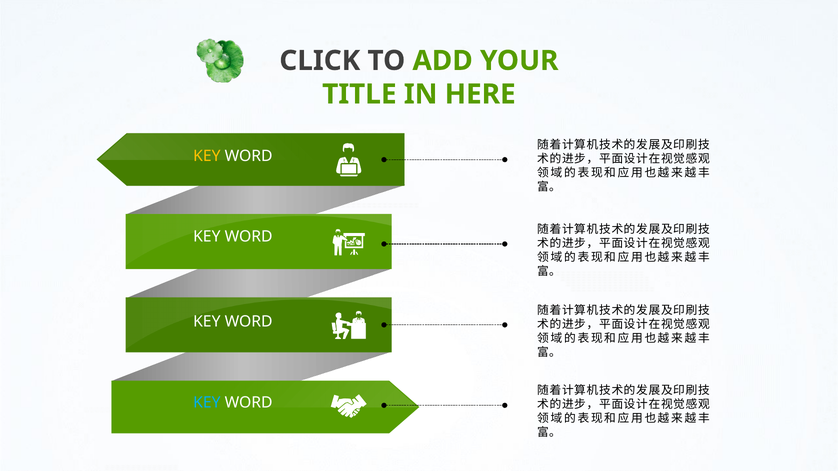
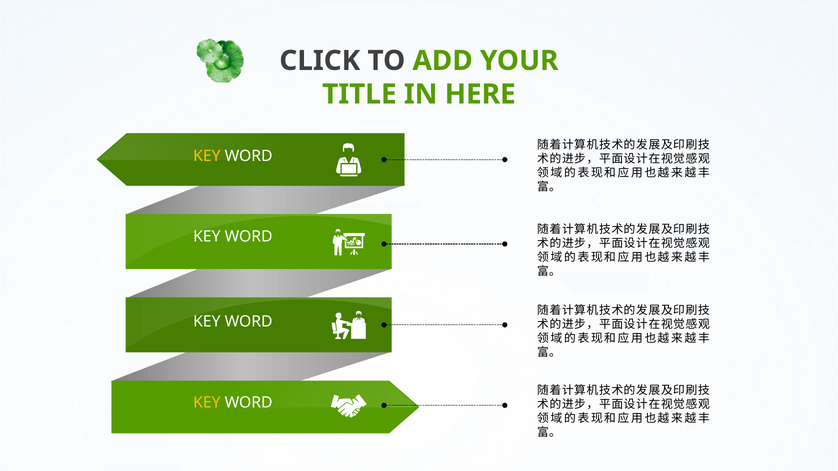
KEY at (207, 403) colour: light blue -> yellow
